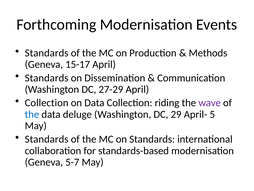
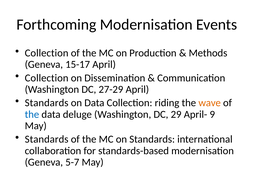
Standards at (47, 53): Standards -> Collection
Standards at (47, 78): Standards -> Collection
Collection at (47, 103): Collection -> Standards
wave colour: purple -> orange
5: 5 -> 9
